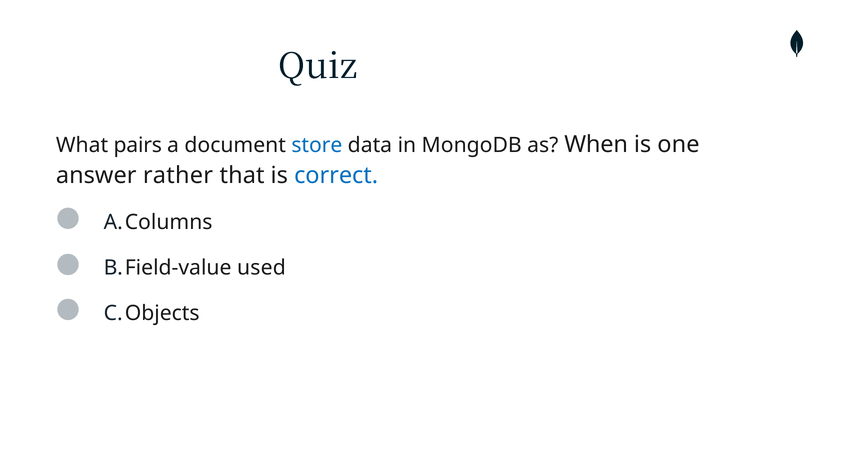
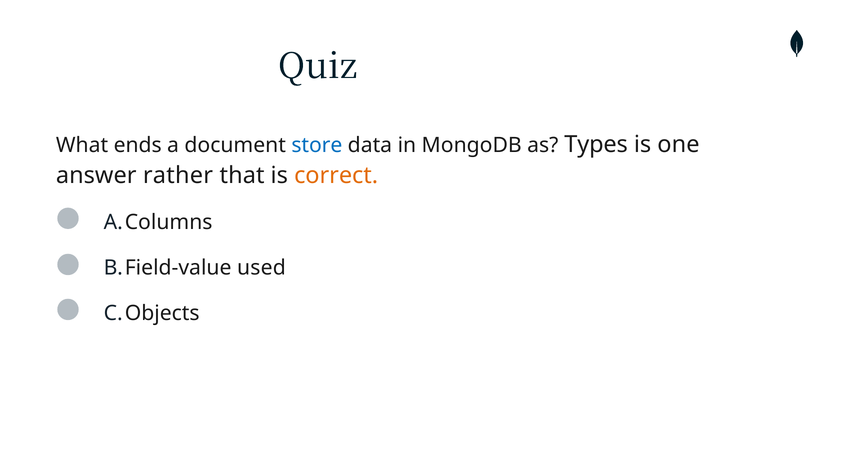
pairs: pairs -> ends
When: When -> Types
correct colour: blue -> orange
